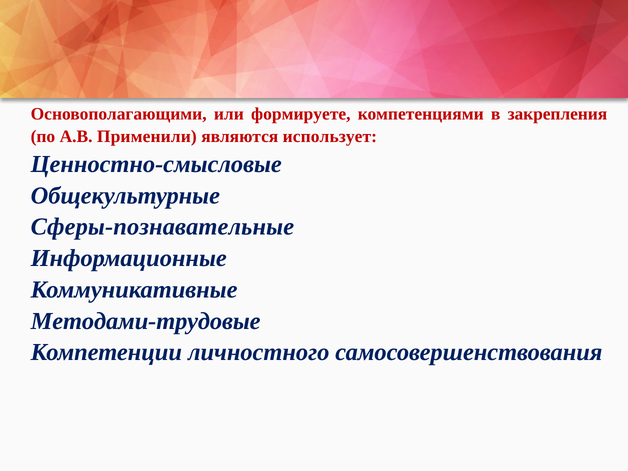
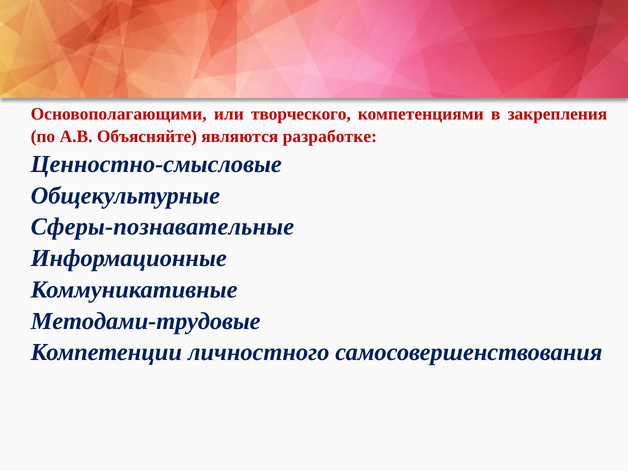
формируете: формируете -> творческого
Применили: Применили -> Объясняйте
использует: использует -> разработке
